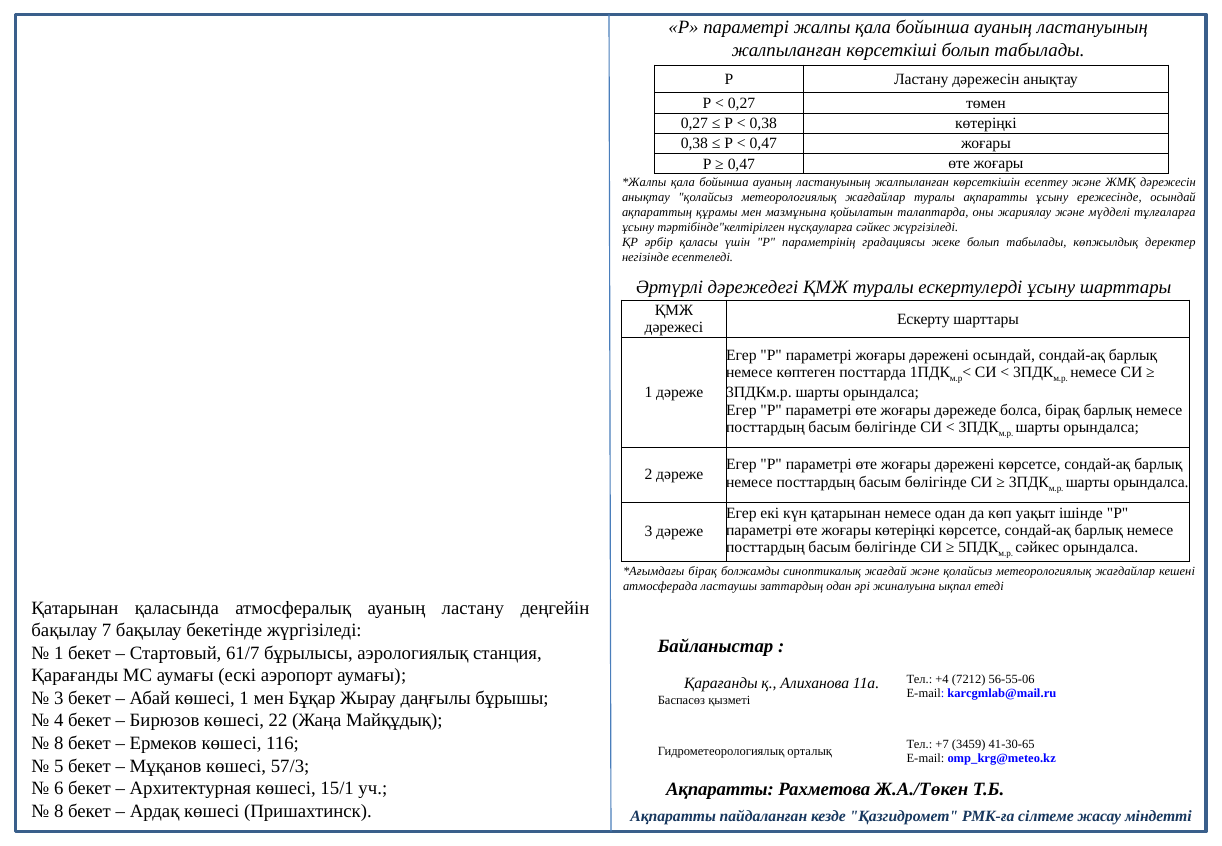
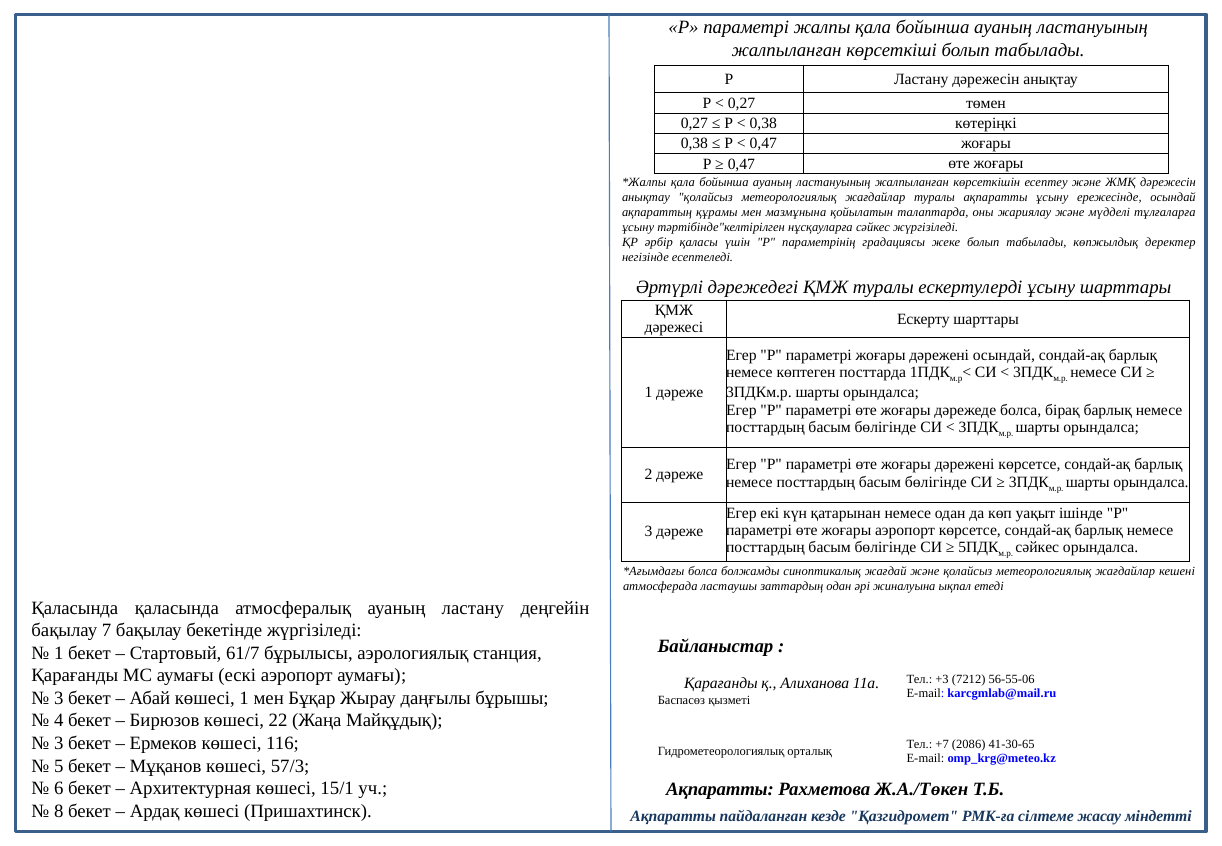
жоғары көтеріңкі: көтеріңкі -> аэропорт
бірақ at (703, 571): бірақ -> болса
Қатарынан at (75, 608): Қатарынан -> Қаласында
+4: +4 -> +3
8 at (59, 743): 8 -> 3
3459: 3459 -> 2086
